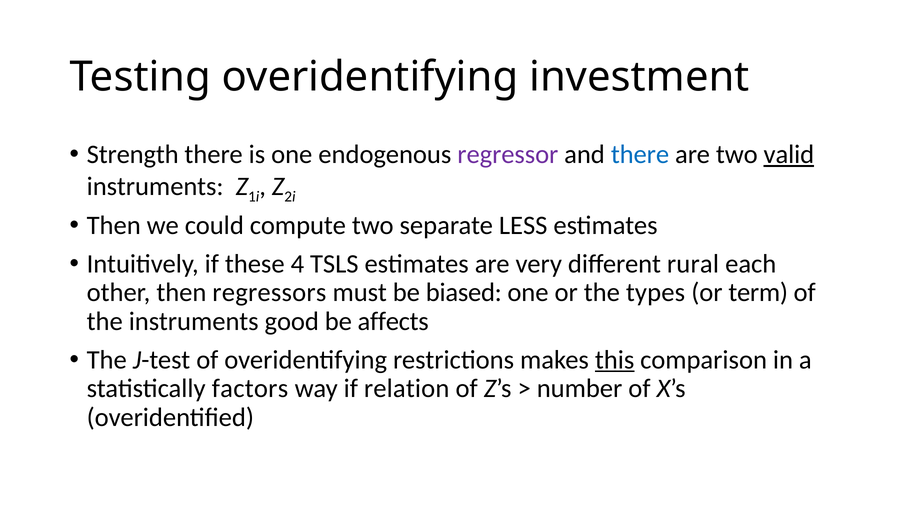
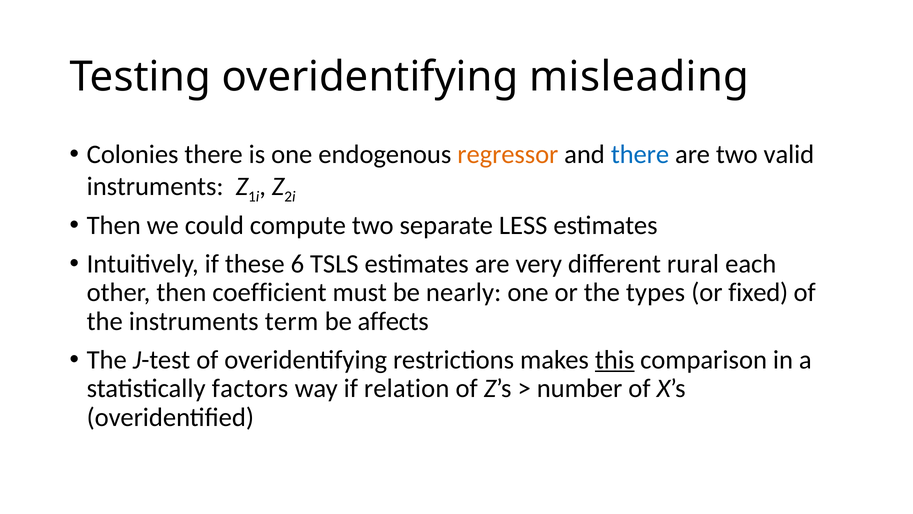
investment: investment -> misleading
Strength: Strength -> Colonies
regressor colour: purple -> orange
valid underline: present -> none
4: 4 -> 6
regressors: regressors -> coefficient
biased: biased -> nearly
term: term -> fixed
good: good -> term
